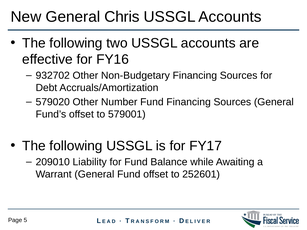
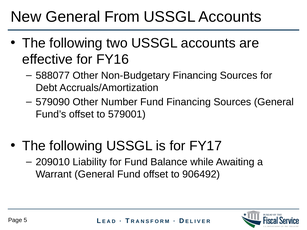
Chris: Chris -> From
932702: 932702 -> 588077
579020: 579020 -> 579090
252601: 252601 -> 906492
